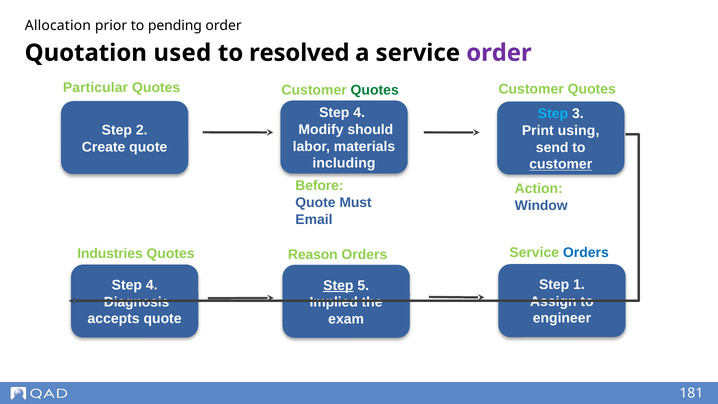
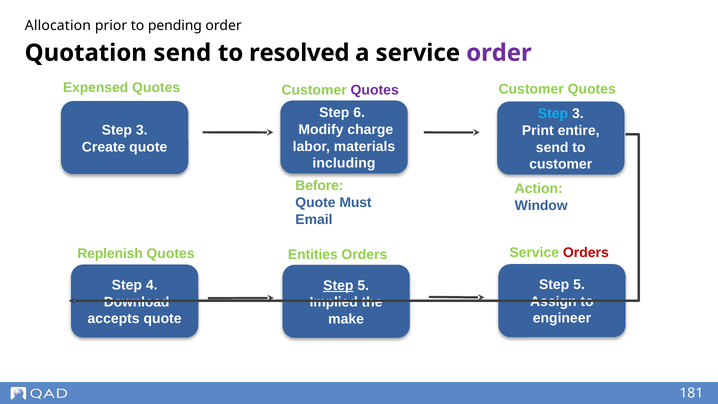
Quotation used: used -> send
Particular: Particular -> Expensed
Quotes at (375, 90) colour: green -> purple
4 at (359, 113): 4 -> 6
should: should -> charge
2 at (142, 130): 2 -> 3
using: using -> entire
customer at (561, 164) underline: present -> none
Orders at (586, 252) colour: blue -> red
Industries: Industries -> Replenish
Reason: Reason -> Entities
1 at (579, 285): 1 -> 5
Diagnosis: Diagnosis -> Download
exam: exam -> make
